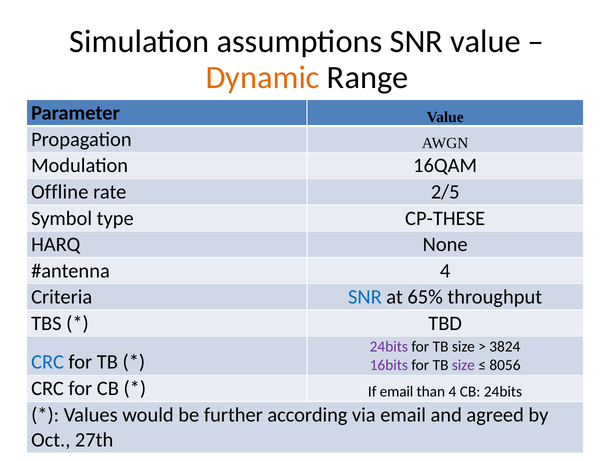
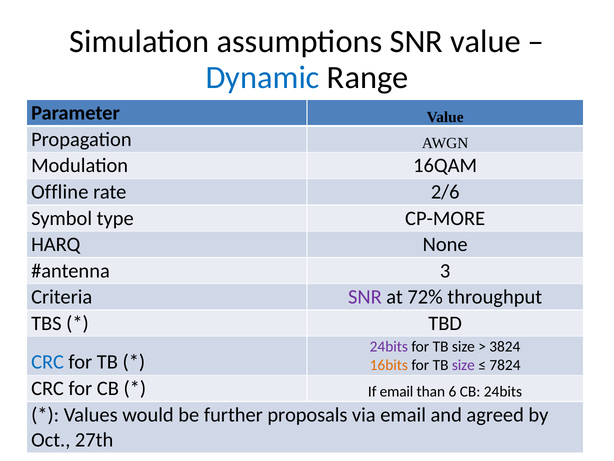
Dynamic colour: orange -> blue
2/5: 2/5 -> 2/6
CP-THESE: CP-THESE -> CP-MORE
4 at (445, 271): 4 -> 3
SNR at (365, 297) colour: blue -> purple
65%: 65% -> 72%
16bits colour: purple -> orange
8056: 8056 -> 7824
than 4: 4 -> 6
according: according -> proposals
